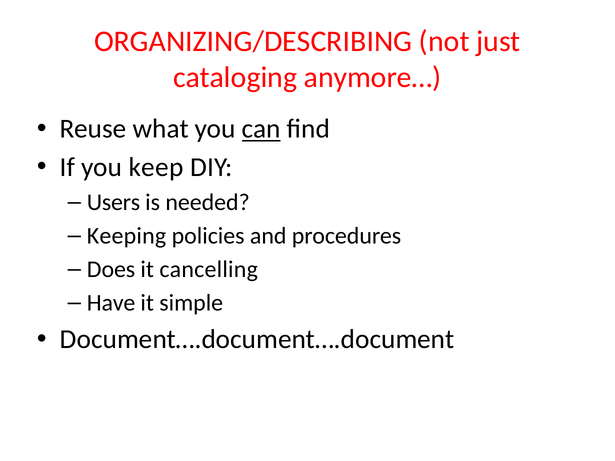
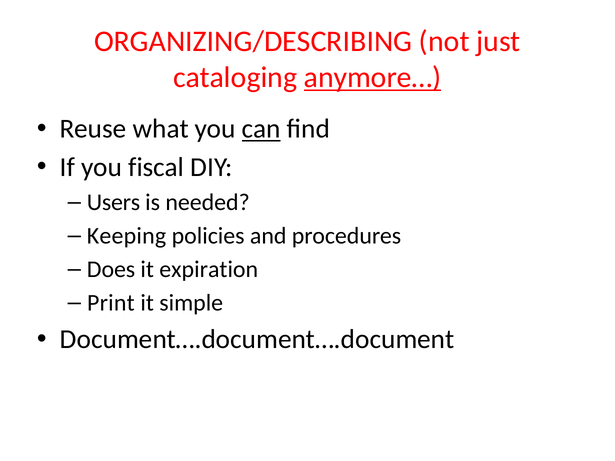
anymore… underline: none -> present
keep: keep -> fiscal
cancelling: cancelling -> expiration
Have: Have -> Print
